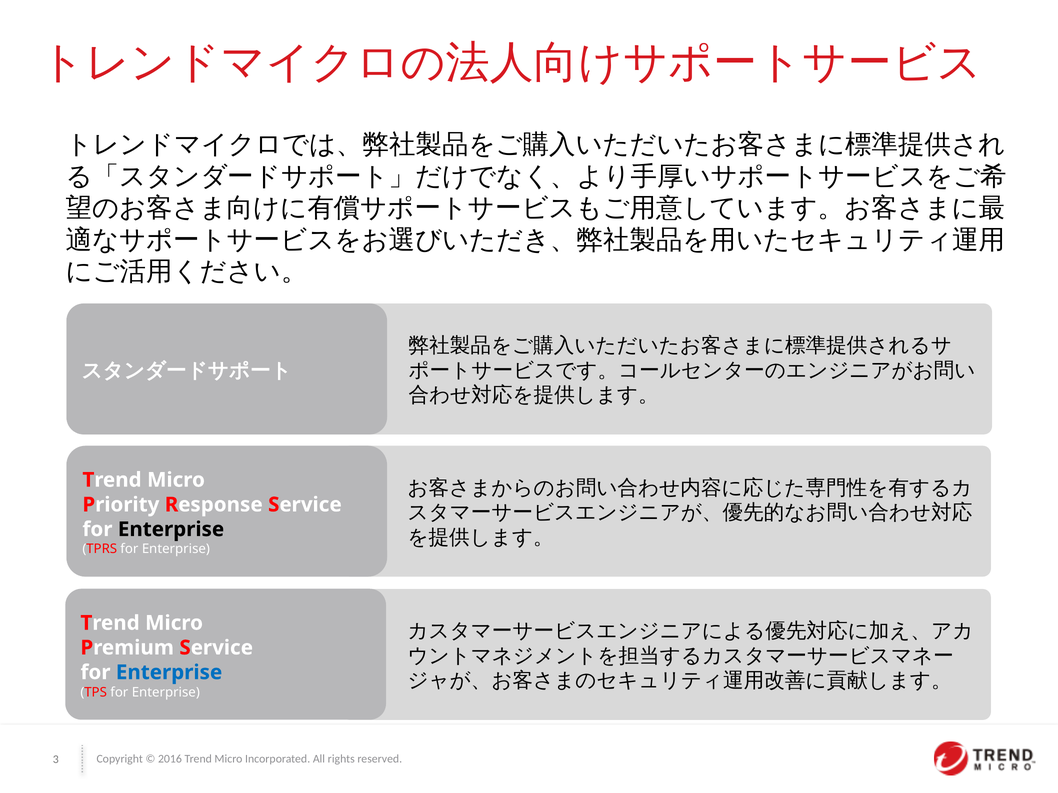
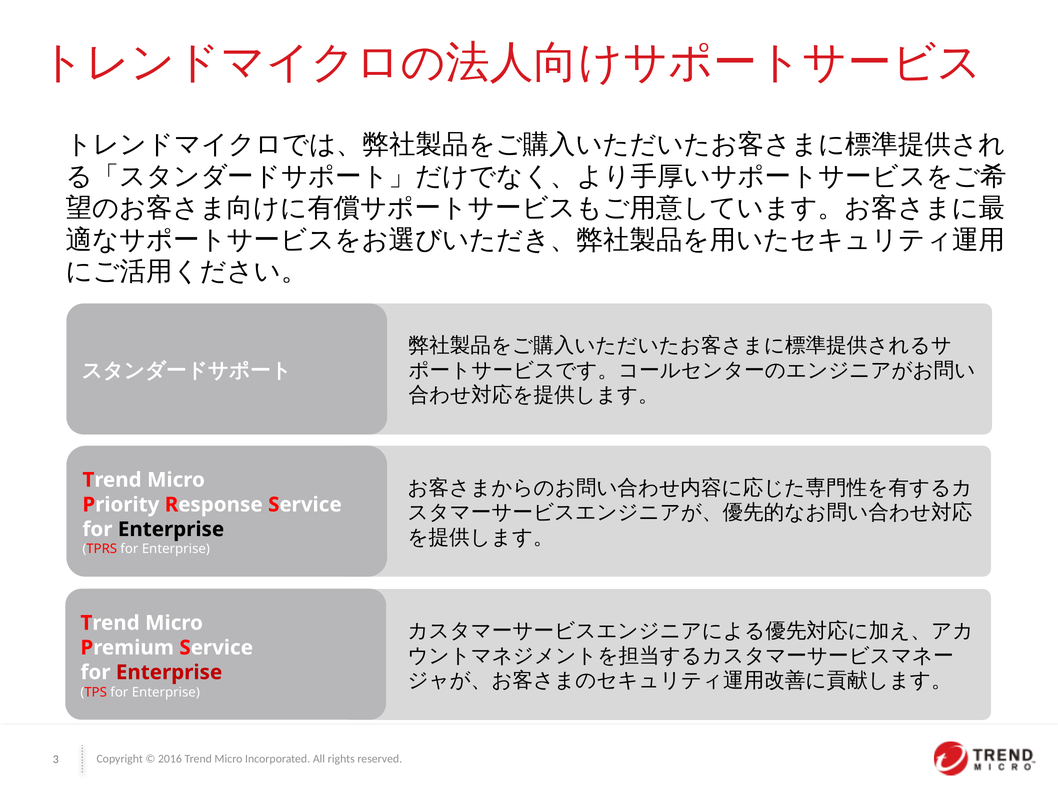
Enterprise at (169, 673) colour: blue -> red
